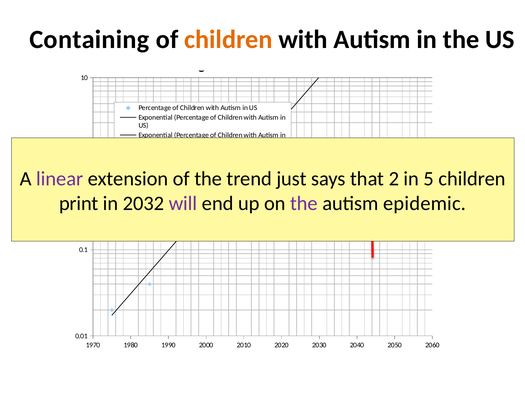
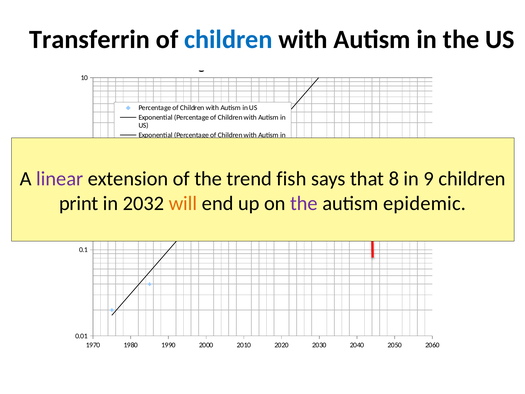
Containing: Containing -> Transferrin
children at (228, 39) colour: orange -> blue
just: just -> fish
2: 2 -> 8
5: 5 -> 9
will colour: purple -> orange
